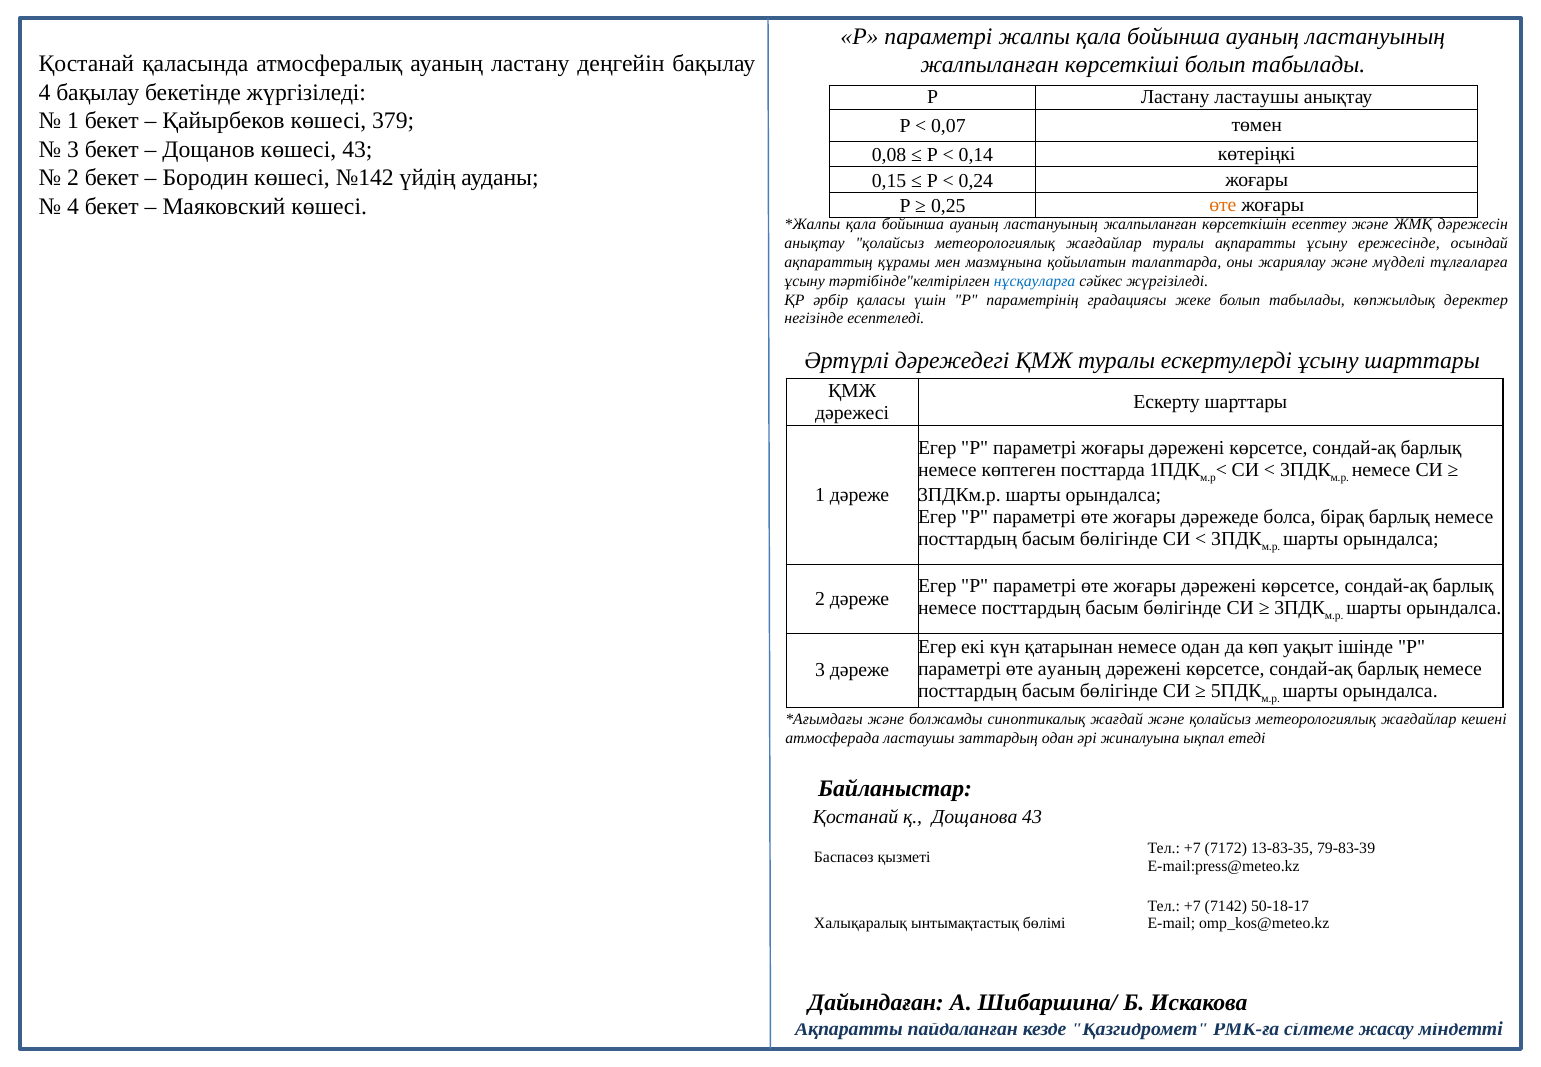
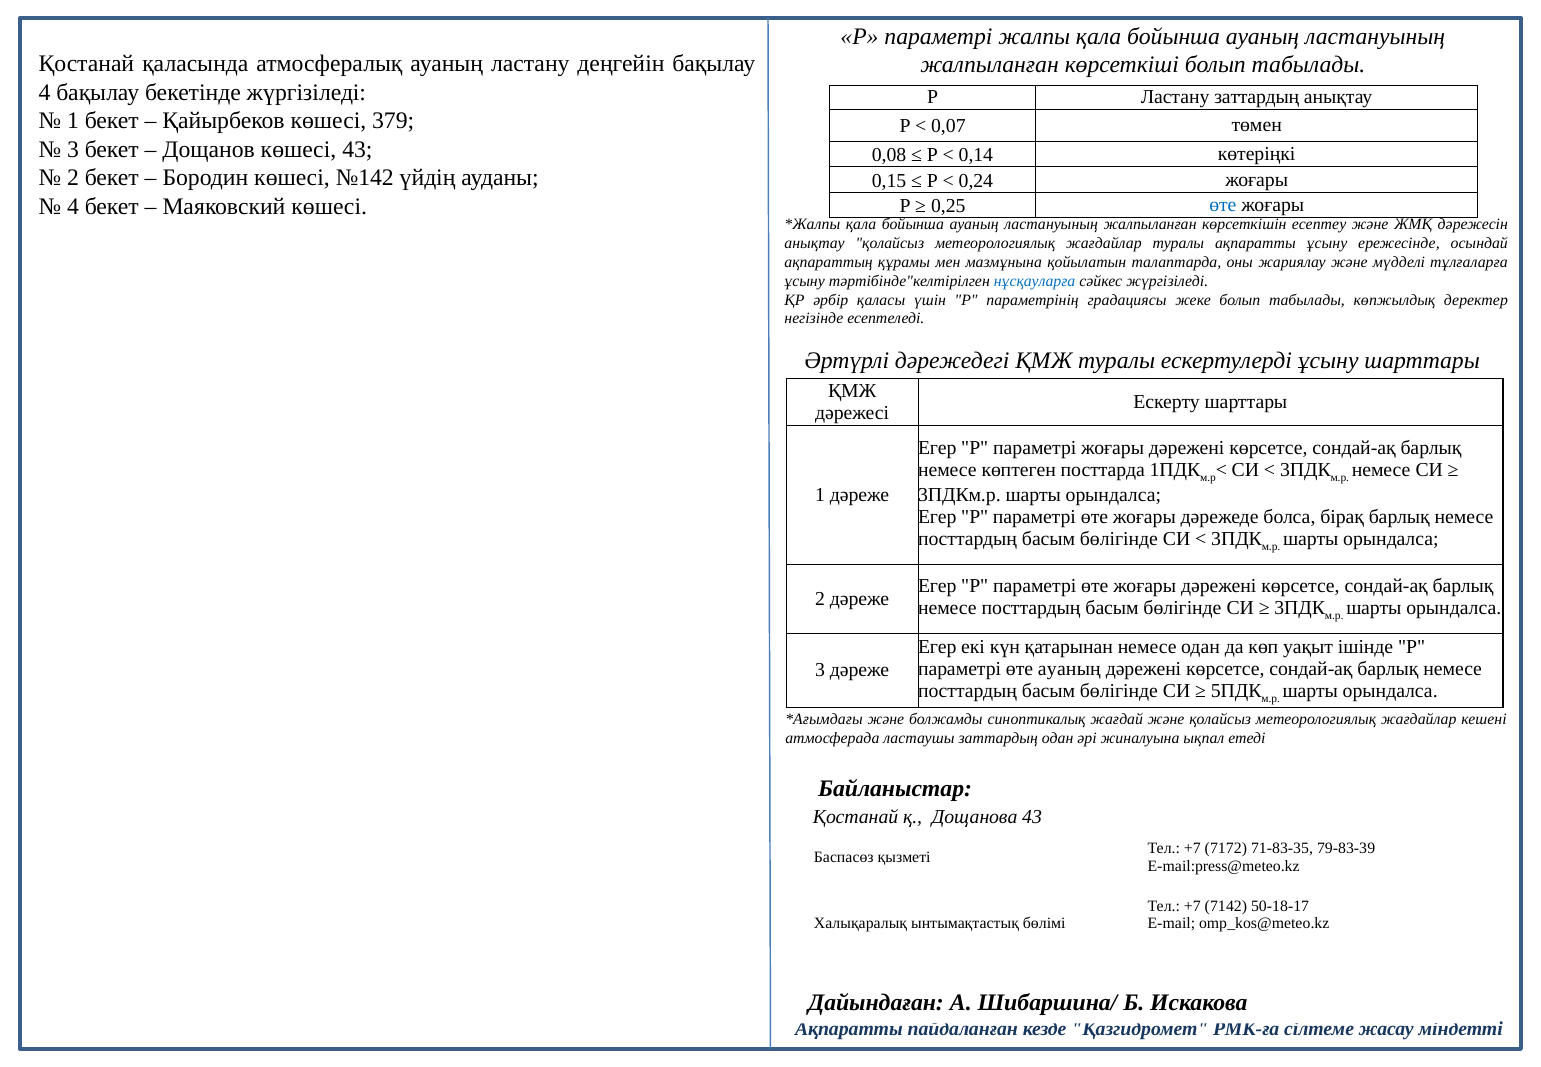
Ластану ластаушы: ластаушы -> заттардың
өте at (1223, 205) colour: orange -> blue
13-83-35: 13-83-35 -> 71-83-35
